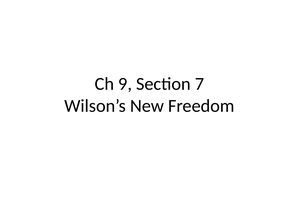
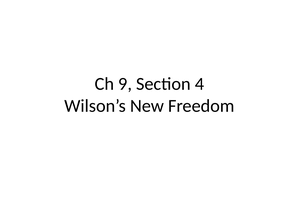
7: 7 -> 4
